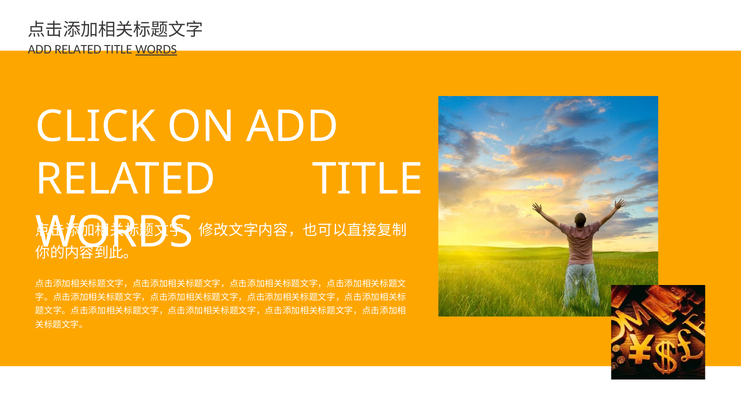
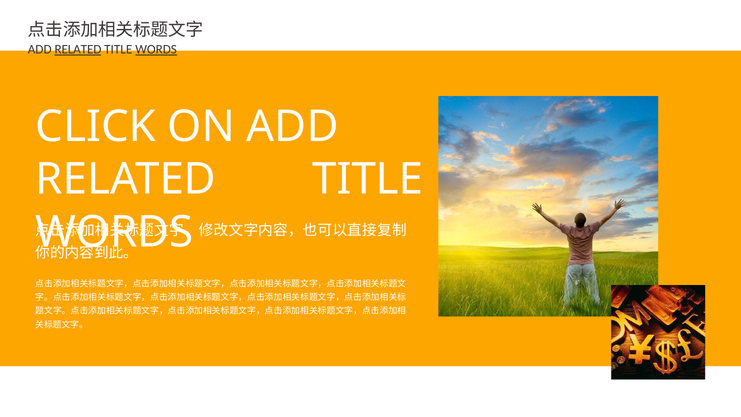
RELATED at (78, 49) underline: none -> present
